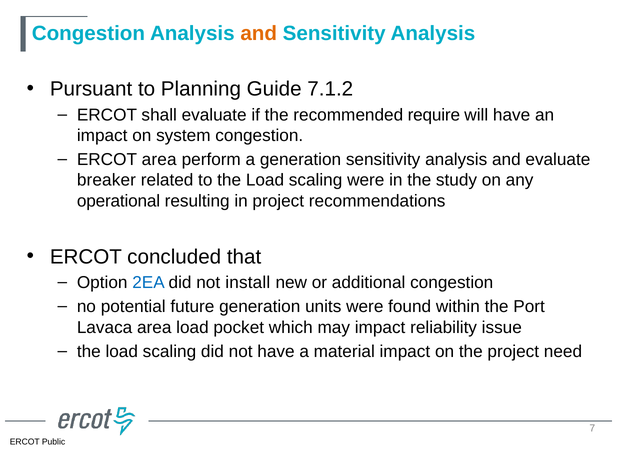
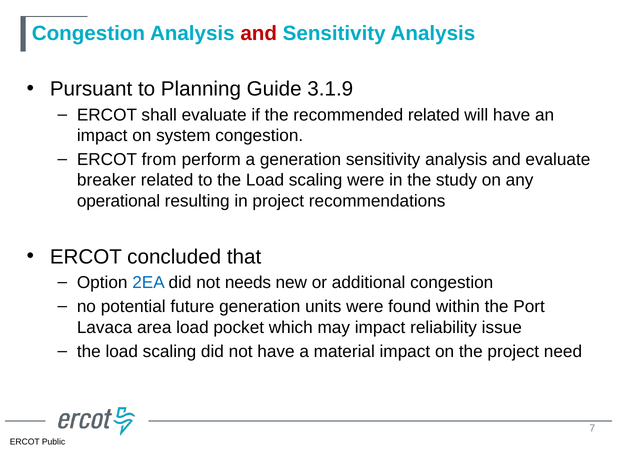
and at (259, 33) colour: orange -> red
7.1.2: 7.1.2 -> 3.1.9
recommended require: require -> related
ERCOT area: area -> from
install: install -> needs
